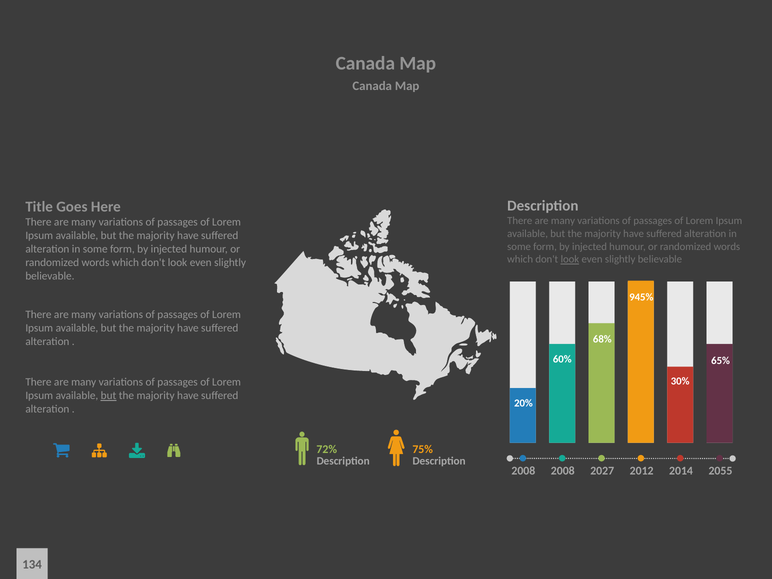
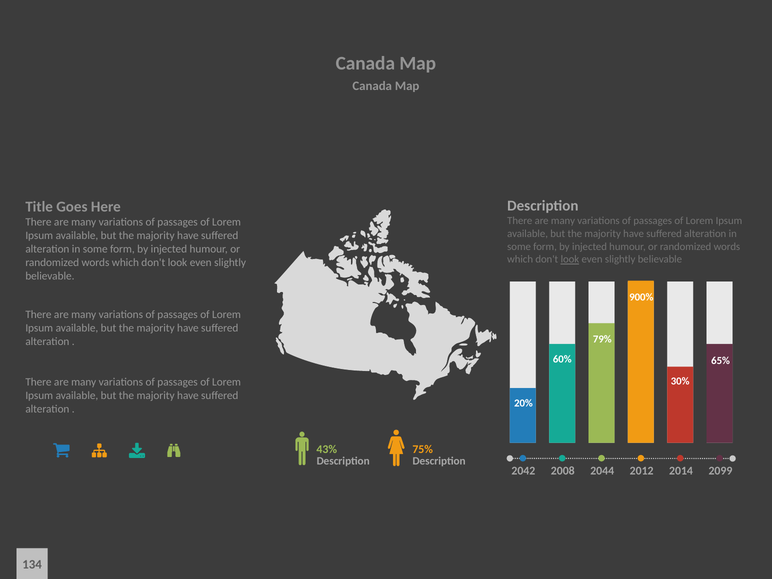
945%: 945% -> 900%
68%: 68% -> 79%
but at (109, 396) underline: present -> none
72%: 72% -> 43%
2008 at (523, 471): 2008 -> 2042
2027: 2027 -> 2044
2055: 2055 -> 2099
